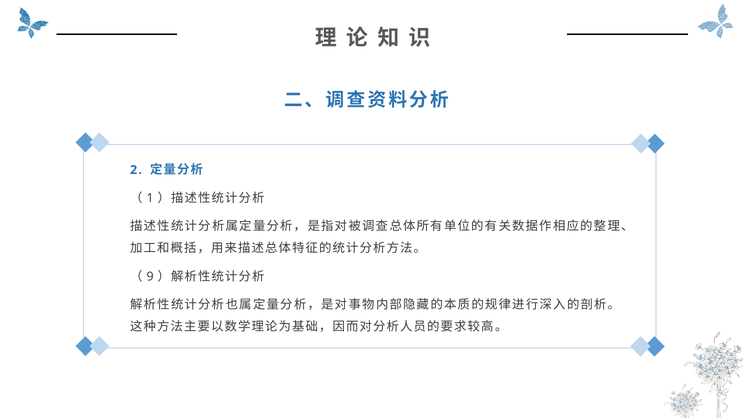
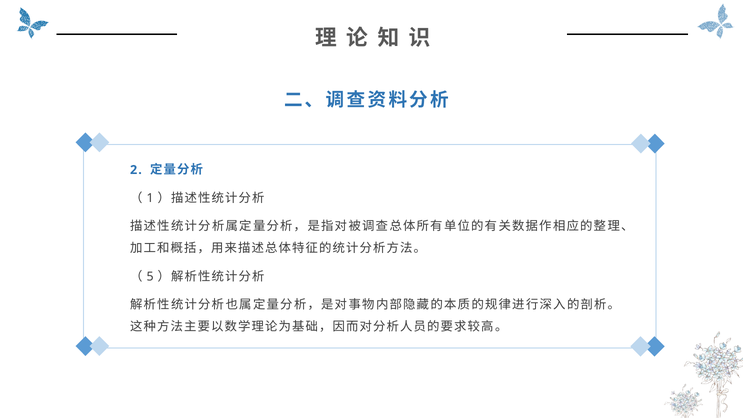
9: 9 -> 5
